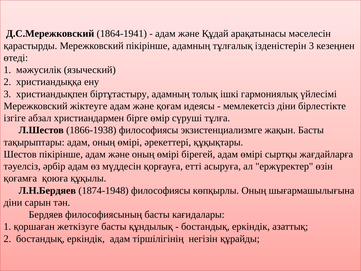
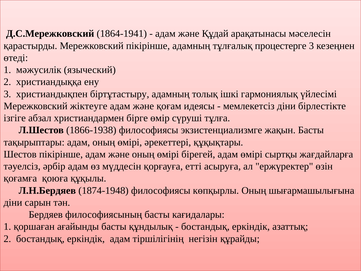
ізденістерін: ізденістерін -> процестерге
жеткізуге: жеткізуге -> ағайынды
